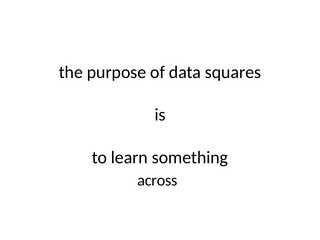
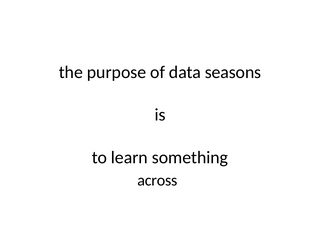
squares: squares -> seasons
